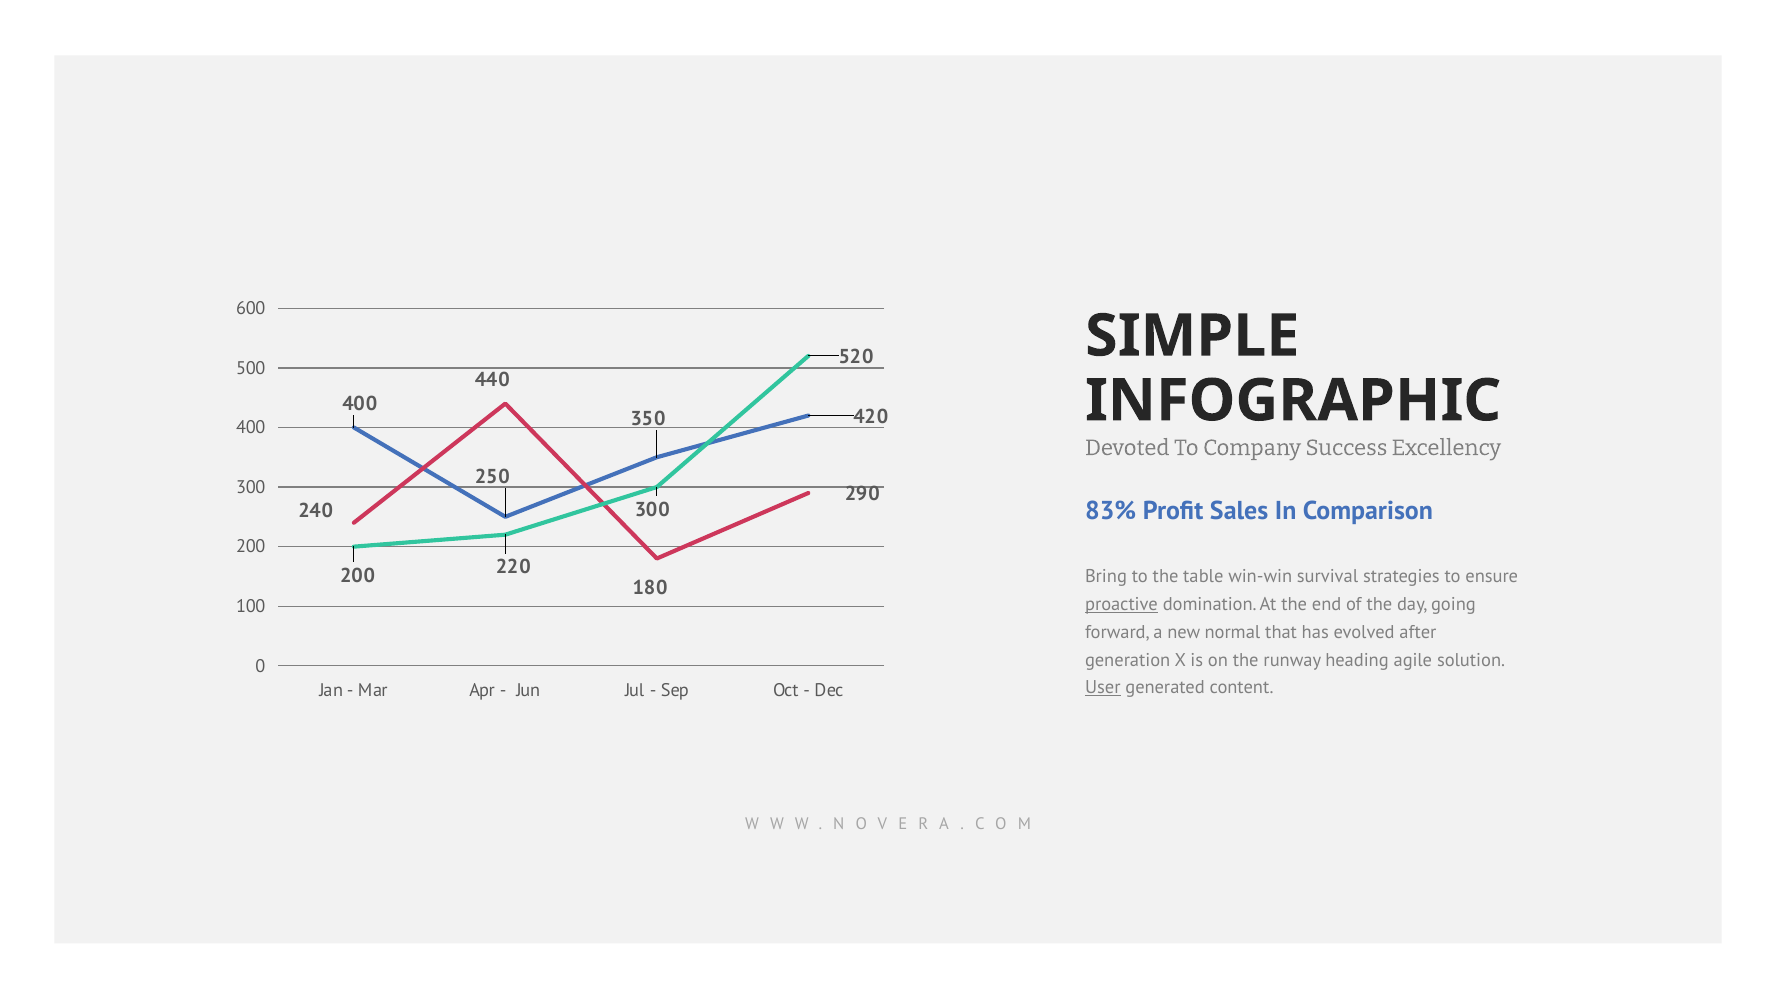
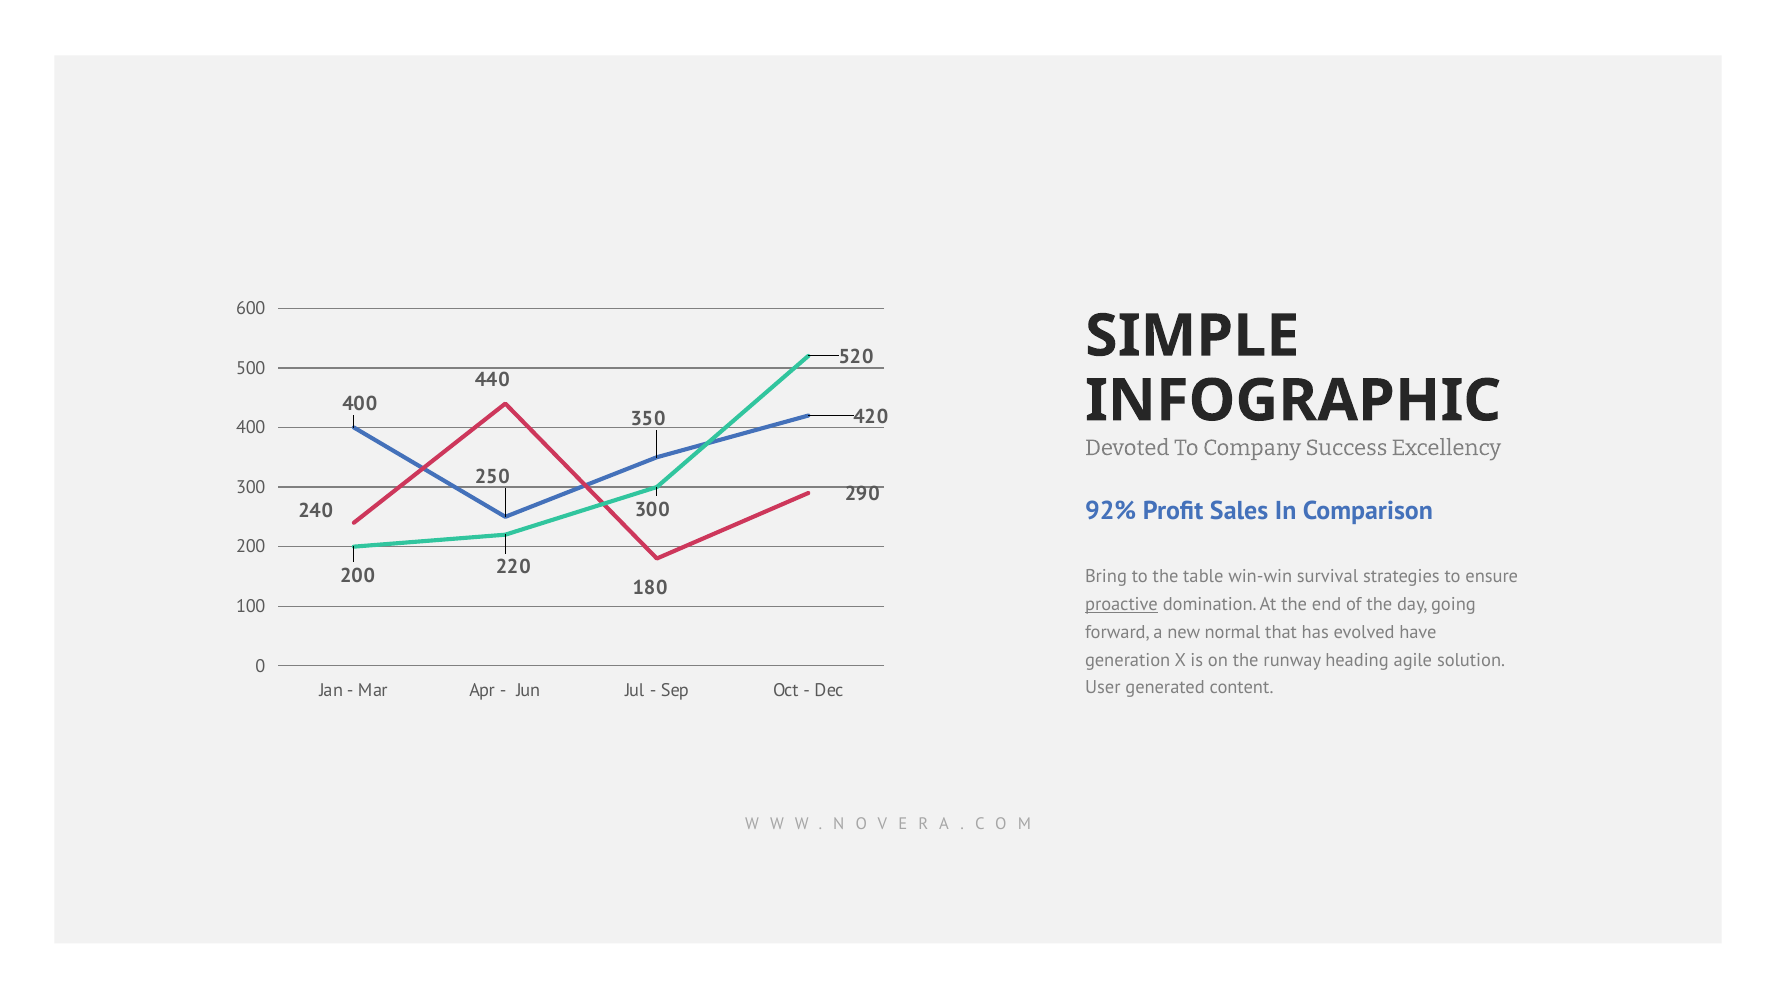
83%: 83% -> 92%
after: after -> have
User underline: present -> none
